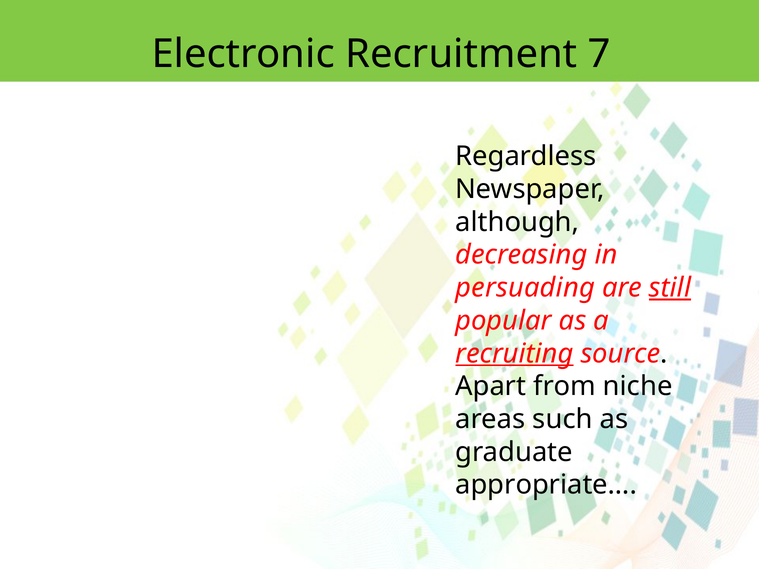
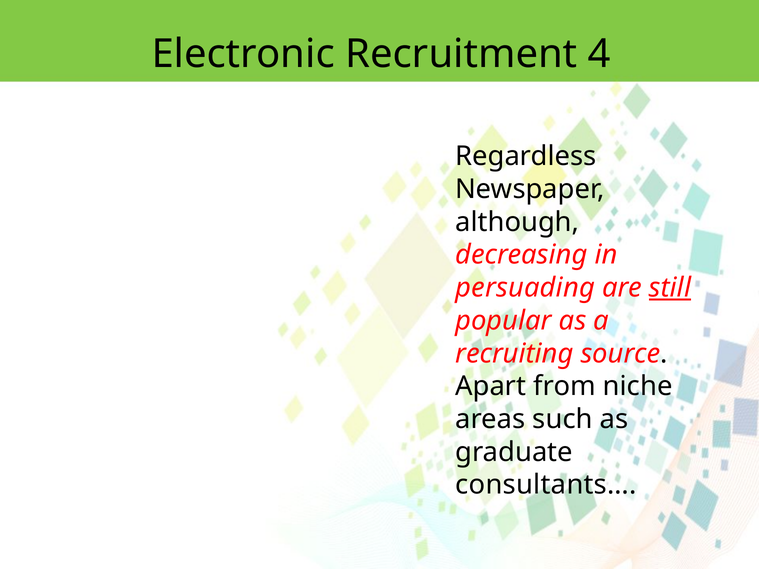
7: 7 -> 4
recruiting underline: present -> none
appropriate…: appropriate… -> consultants…
